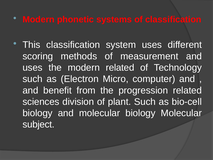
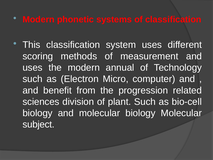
modern related: related -> annual
